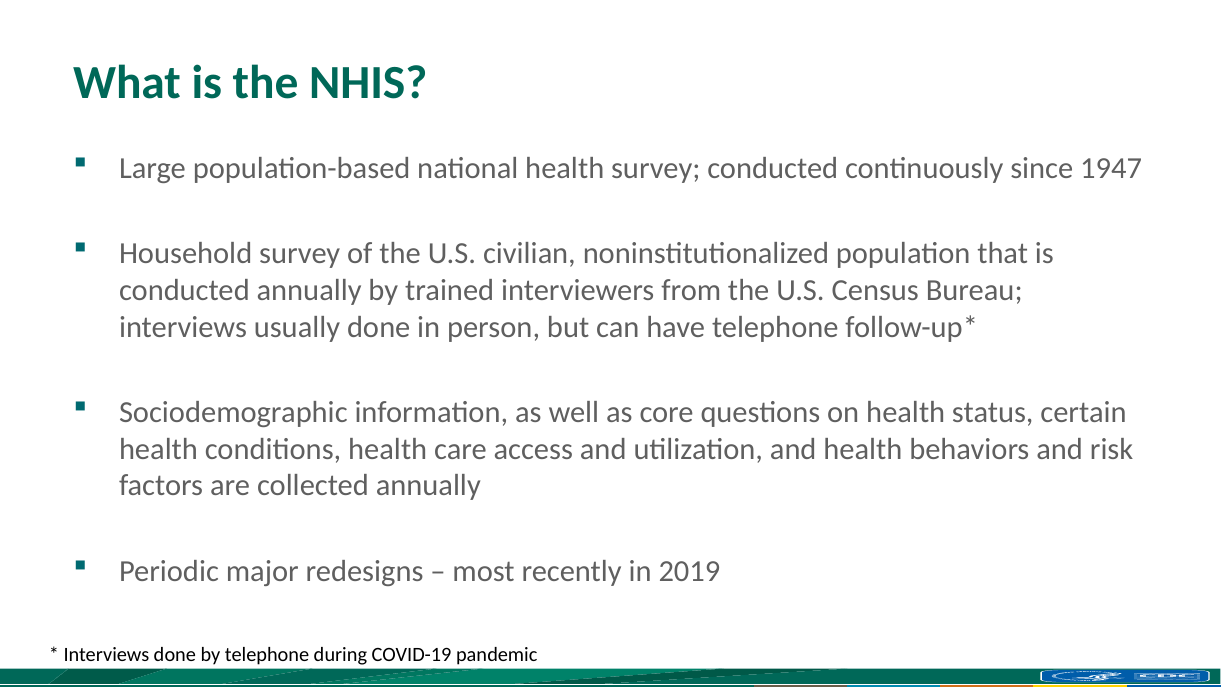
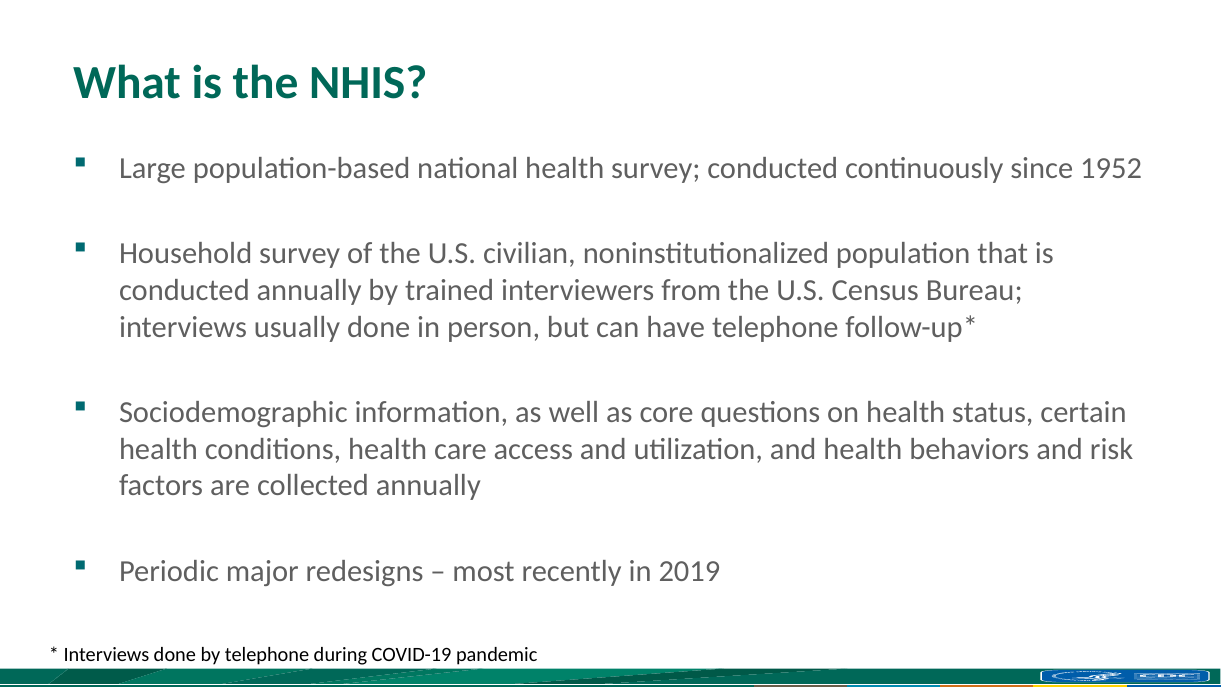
1947: 1947 -> 1952
